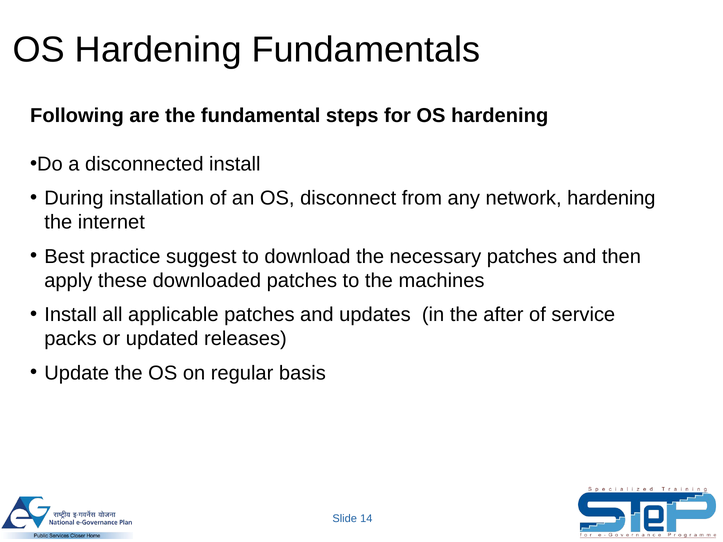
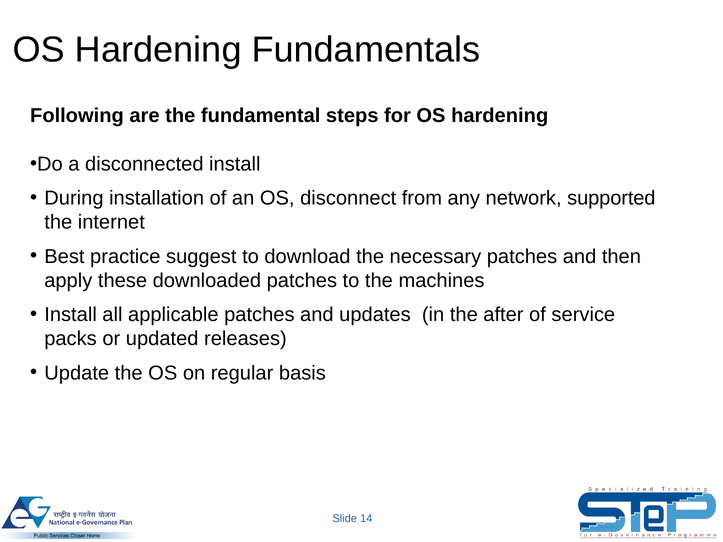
network hardening: hardening -> supported
